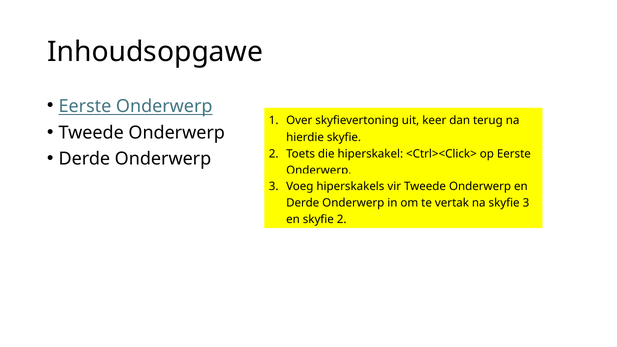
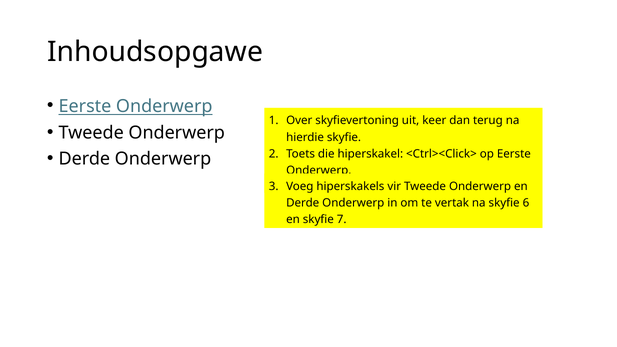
skyfie 3: 3 -> 6
en skyfie 2: 2 -> 7
